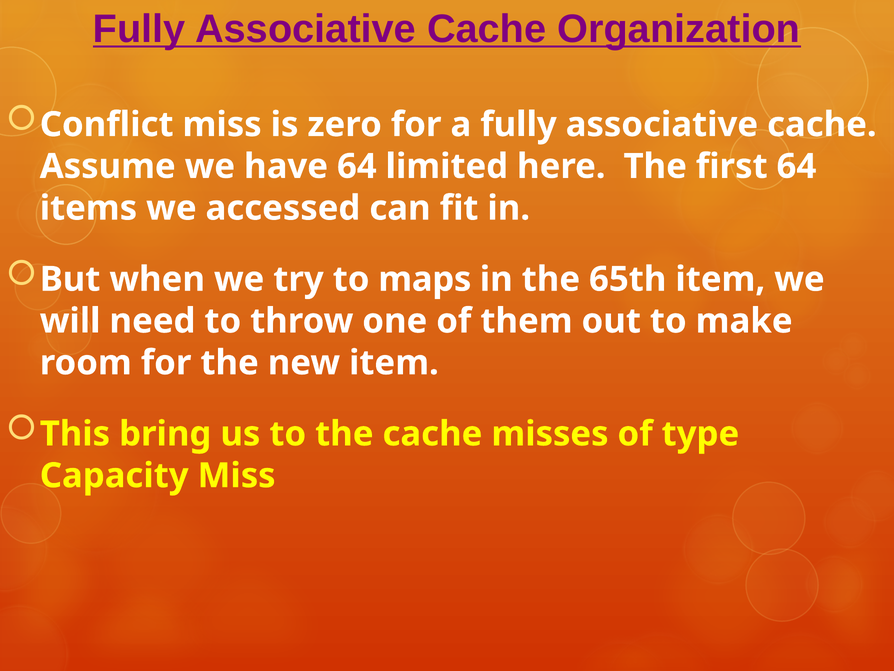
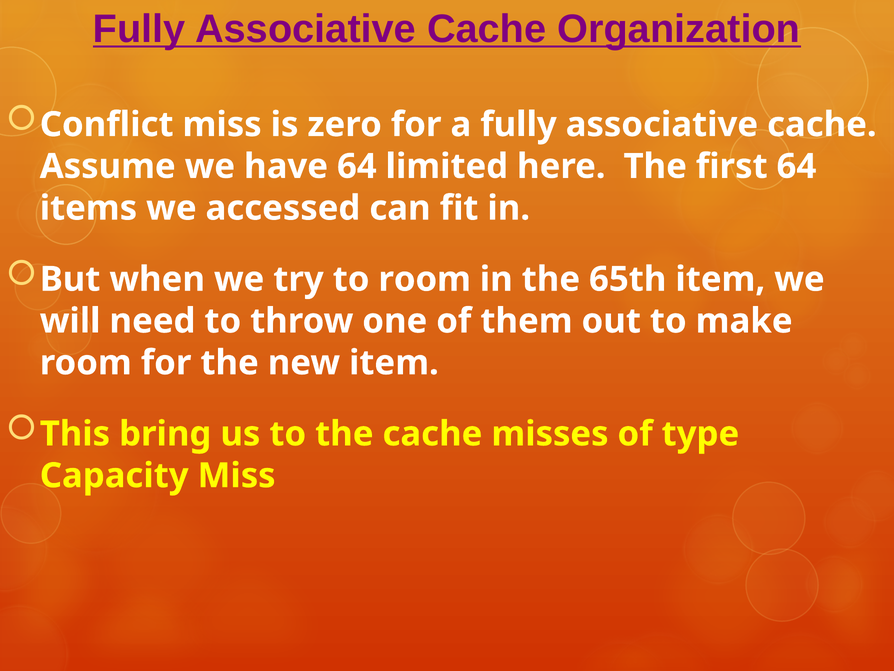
to maps: maps -> room
